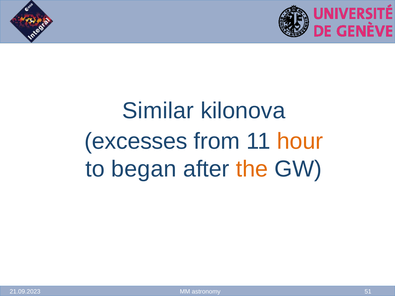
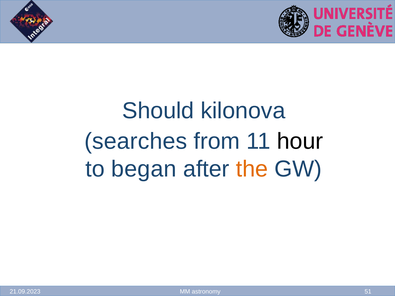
Similar: Similar -> Should
excesses: excesses -> searches
hour colour: orange -> black
